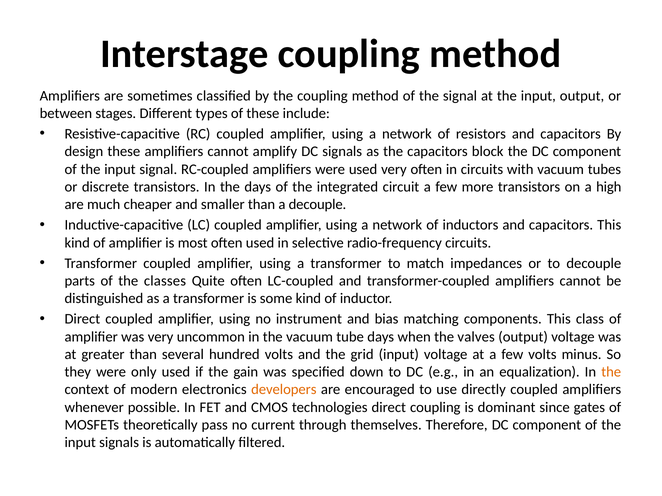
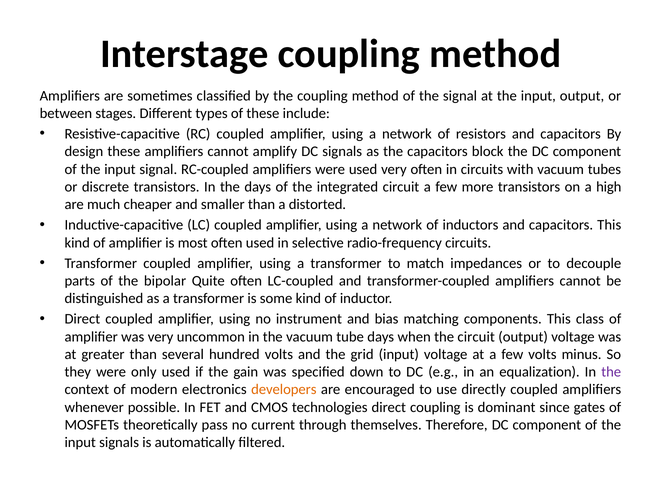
a decouple: decouple -> distorted
classes: classes -> bipolar
the valves: valves -> circuit
the at (611, 372) colour: orange -> purple
